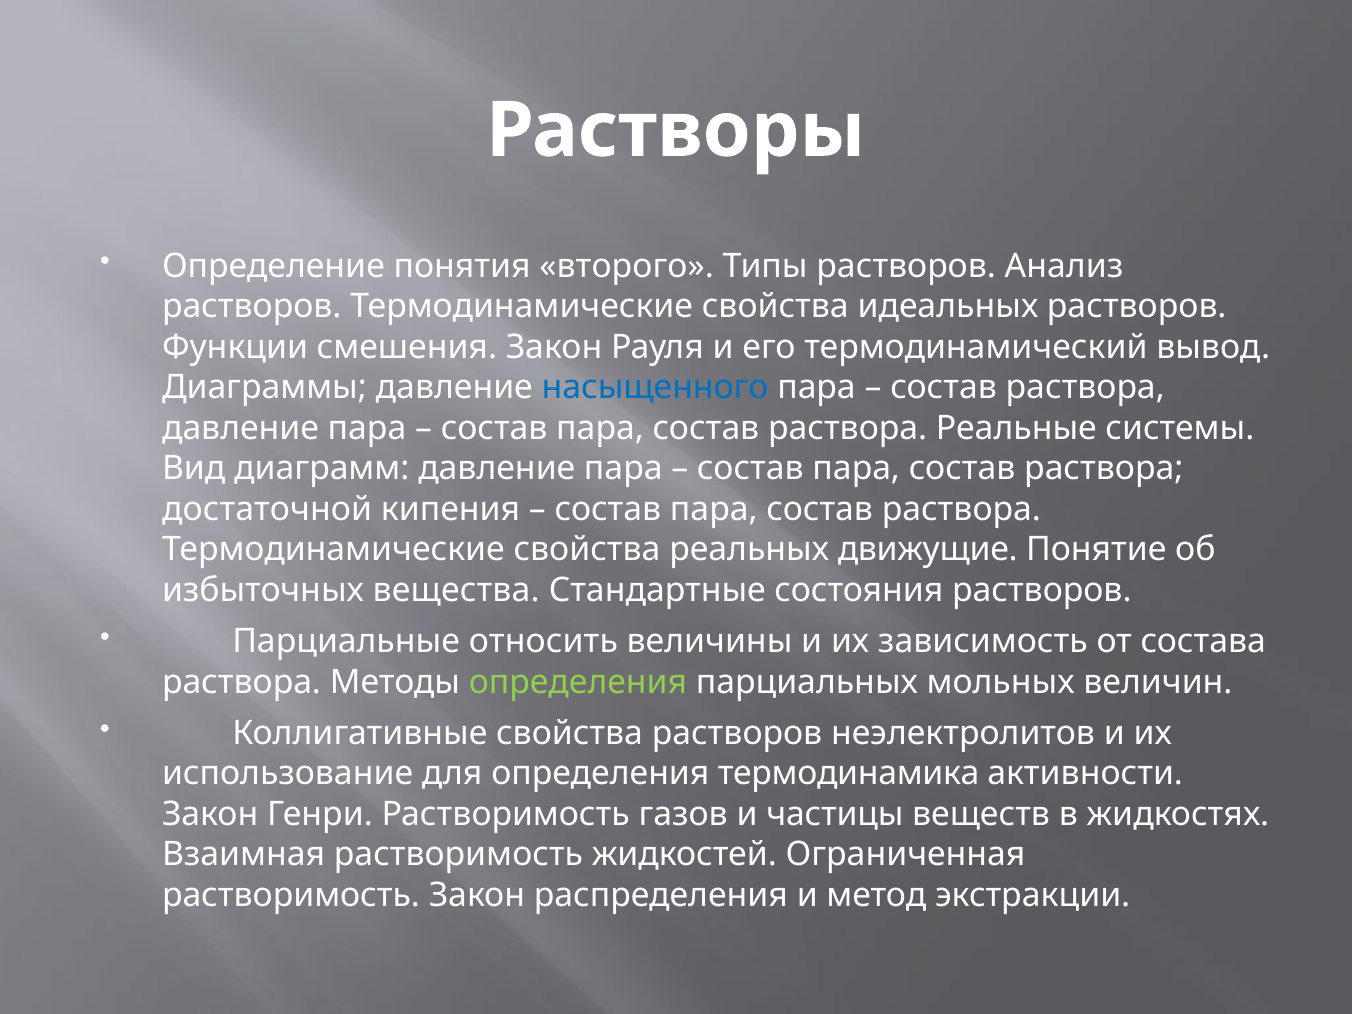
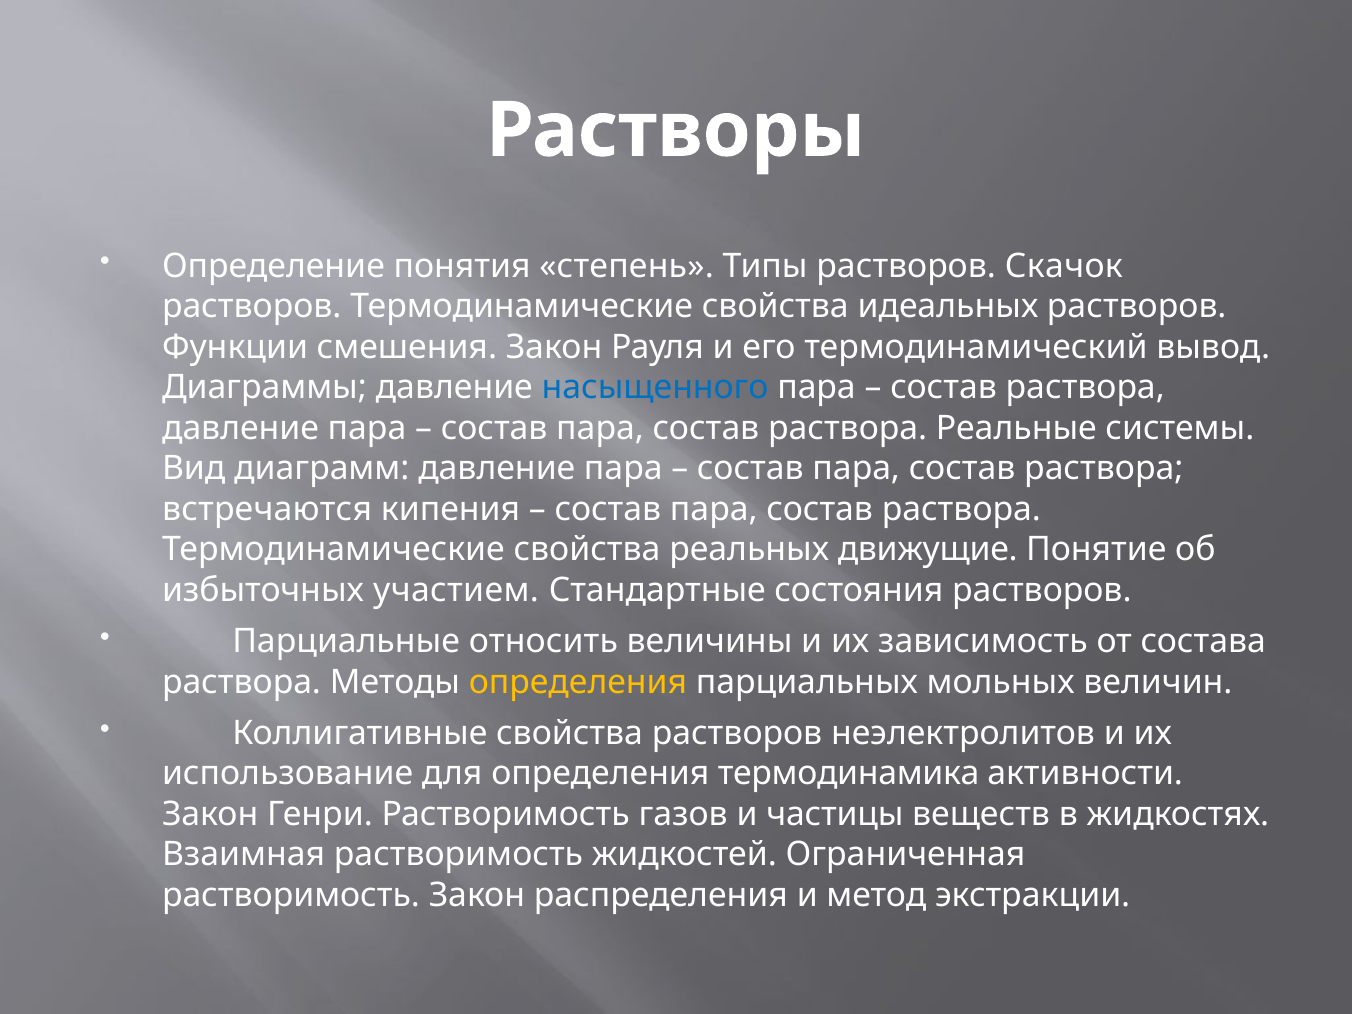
второго: второго -> степень
Анализ: Анализ -> Скачок
достаточной: достаточной -> встречаются
вещества: вещества -> участием
определения at (578, 682) colour: light green -> yellow
